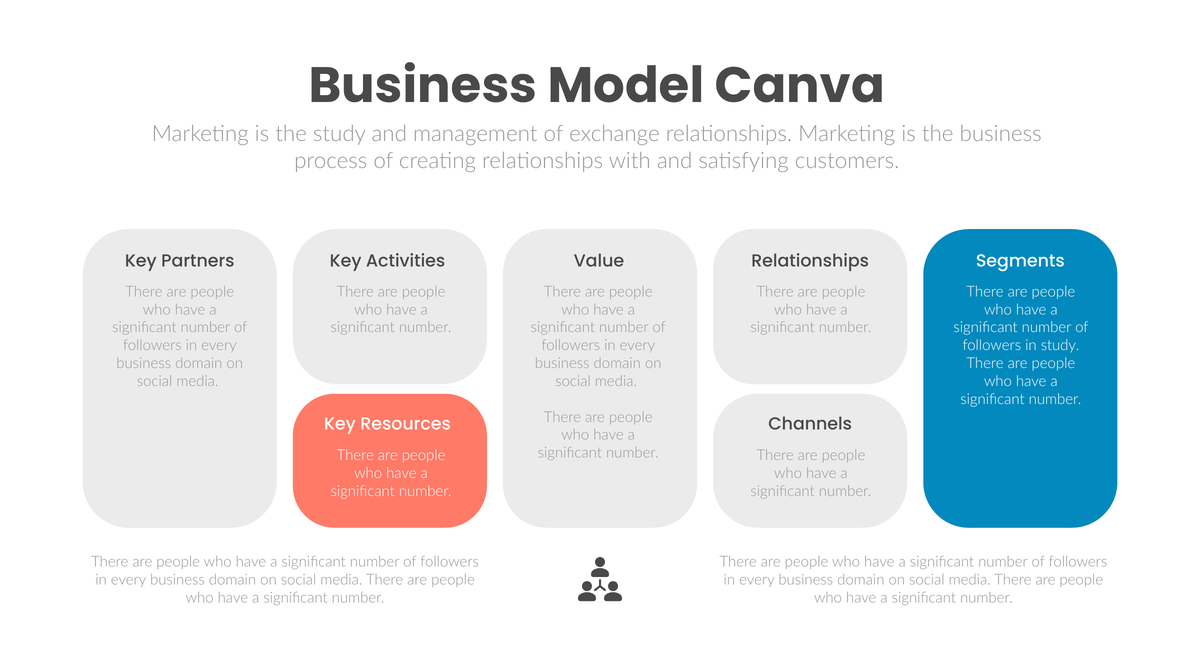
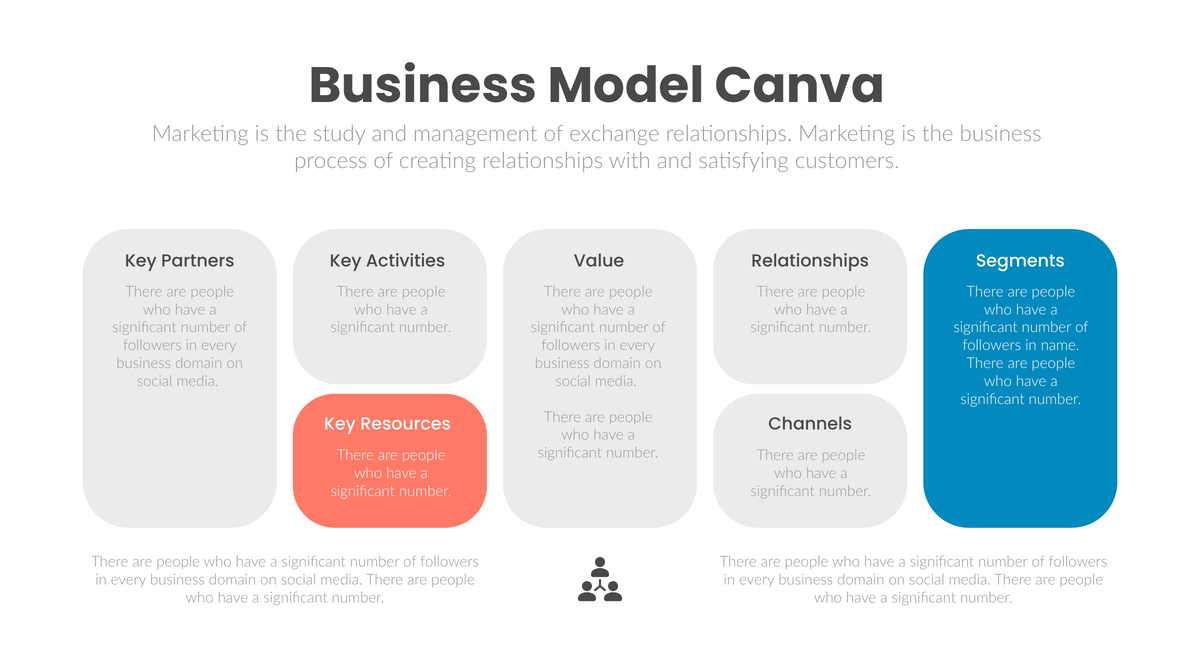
in study: study -> name
